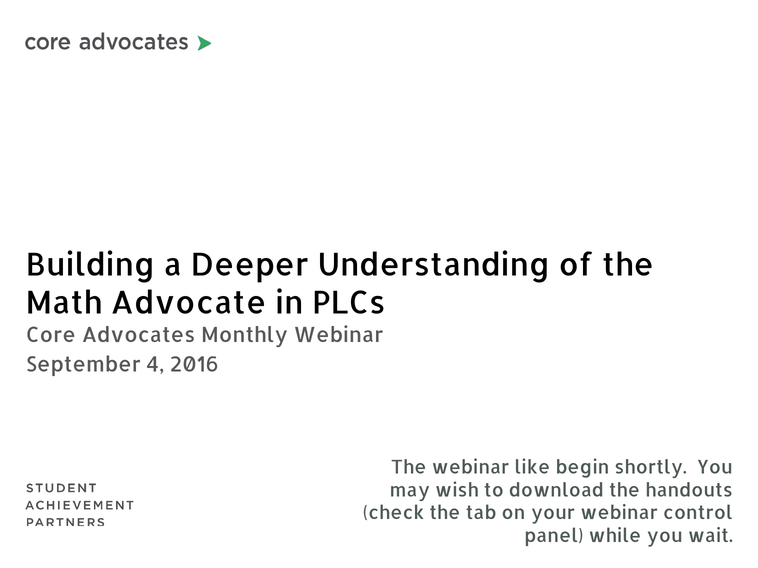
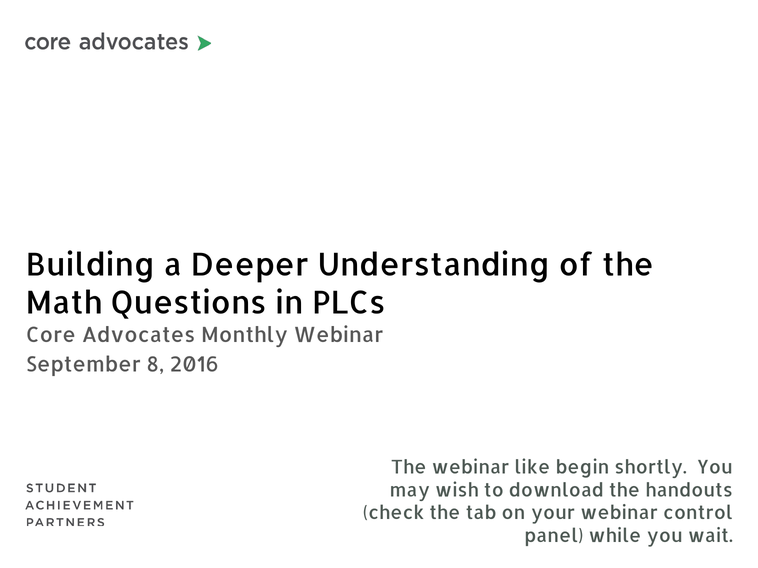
Advocate: Advocate -> Questions
4: 4 -> 8
